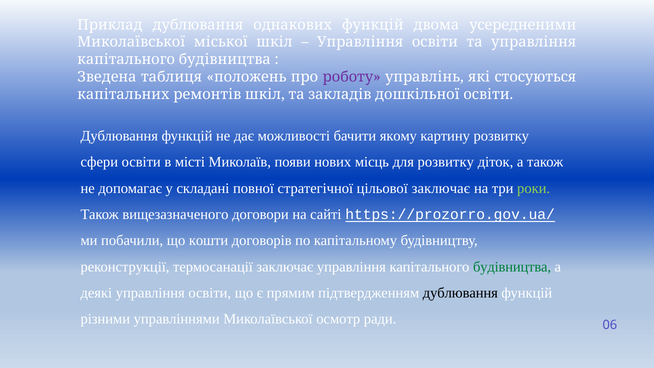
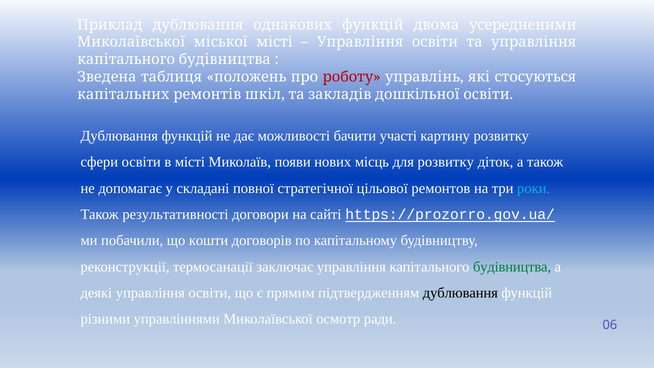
міської шкіл: шкіл -> місті
роботу colour: purple -> red
якому: якому -> участі
цільової заключає: заключає -> ремонтов
роки colour: light green -> light blue
вищезазначеного: вищезазначеного -> результативності
